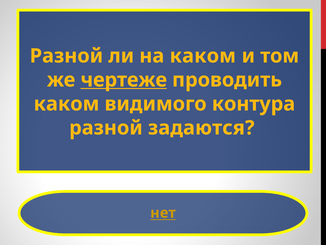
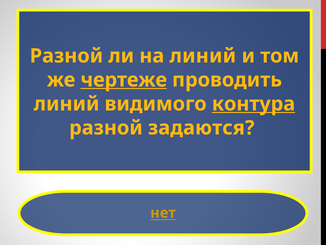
на каком: каком -> линий
каком at (67, 104): каком -> линий
контура underline: none -> present
